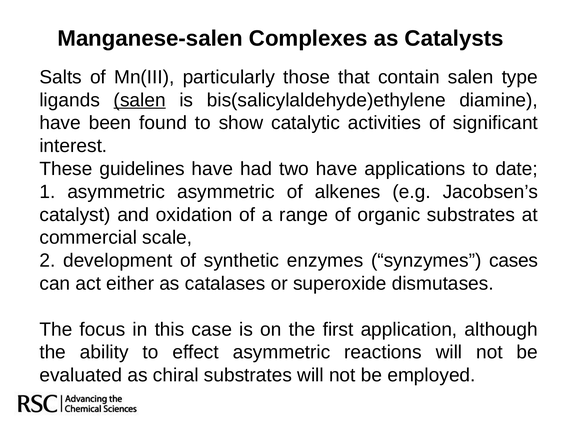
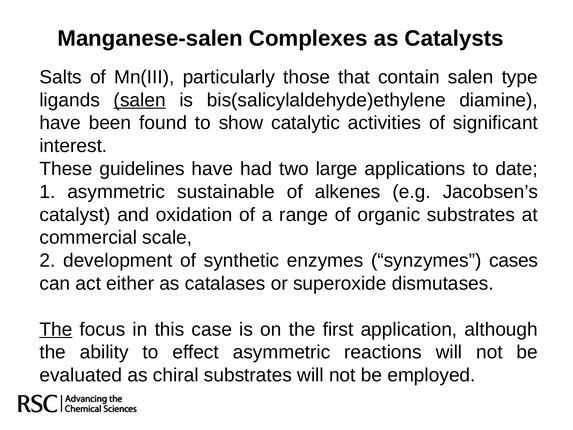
two have: have -> large
asymmetric asymmetric: asymmetric -> sustainable
The at (56, 329) underline: none -> present
